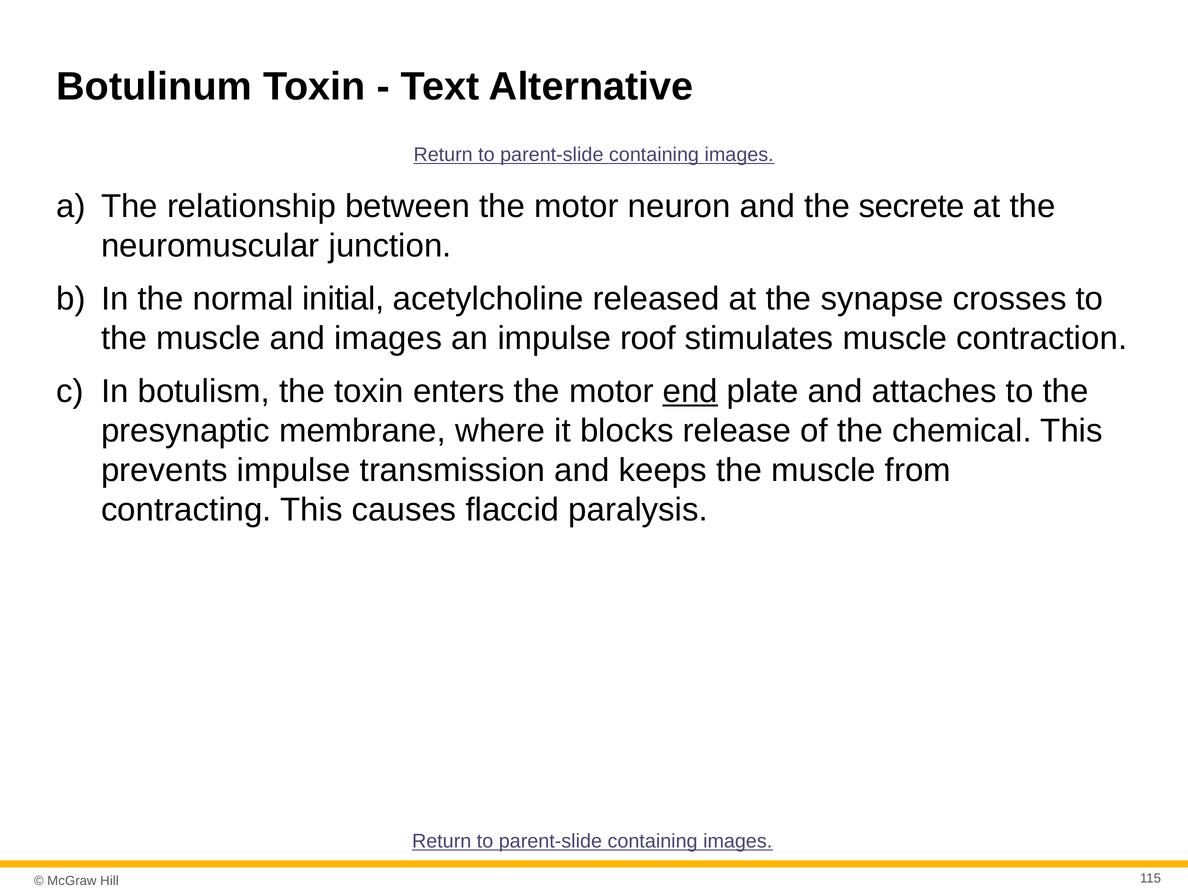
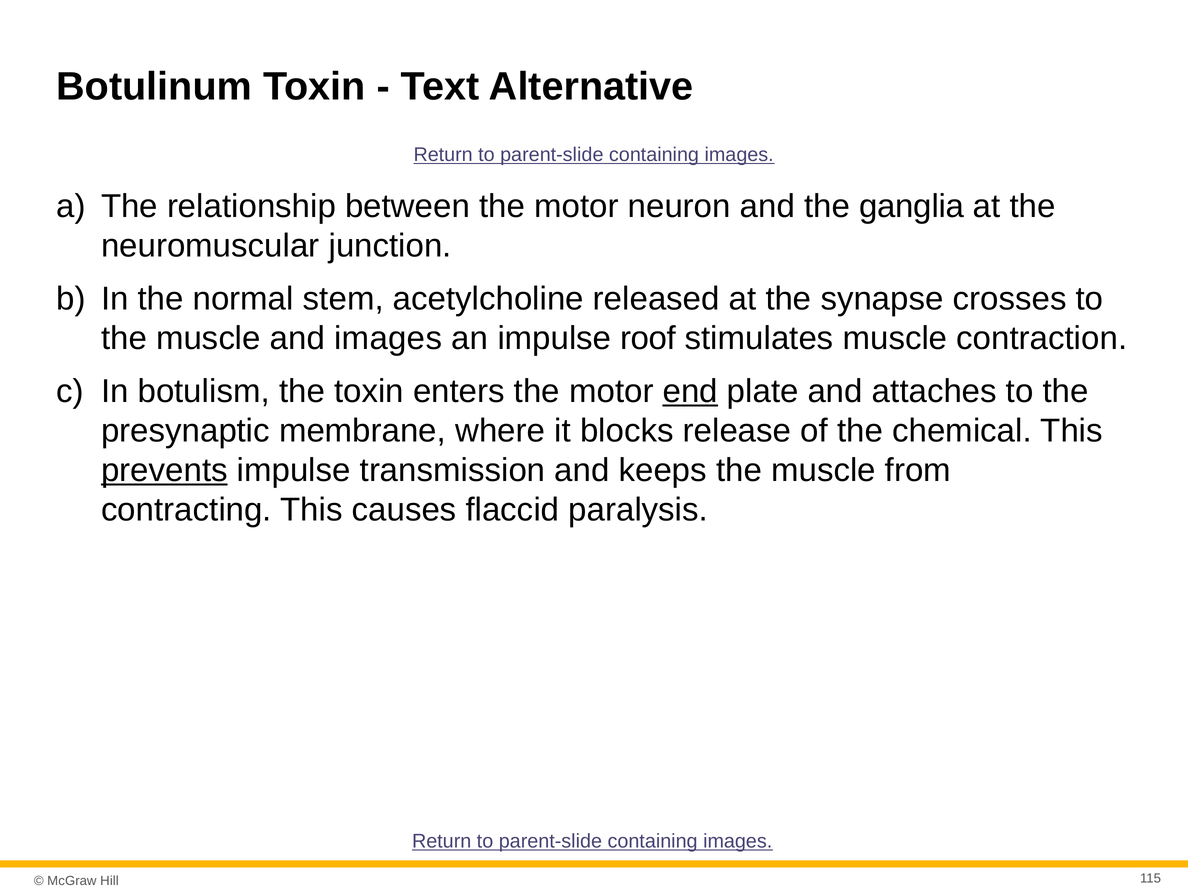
secrete: secrete -> ganglia
initial: initial -> stem
prevents underline: none -> present
